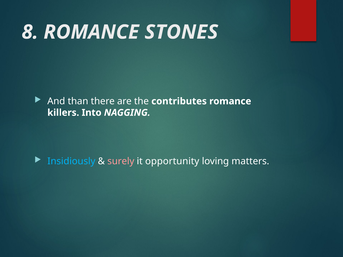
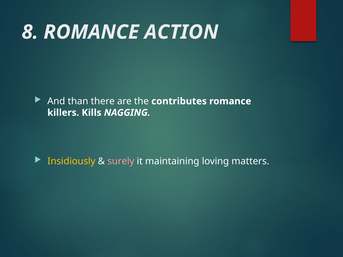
STONES: STONES -> ACTION
Into: Into -> Kills
Insidiously colour: light blue -> yellow
opportunity: opportunity -> maintaining
